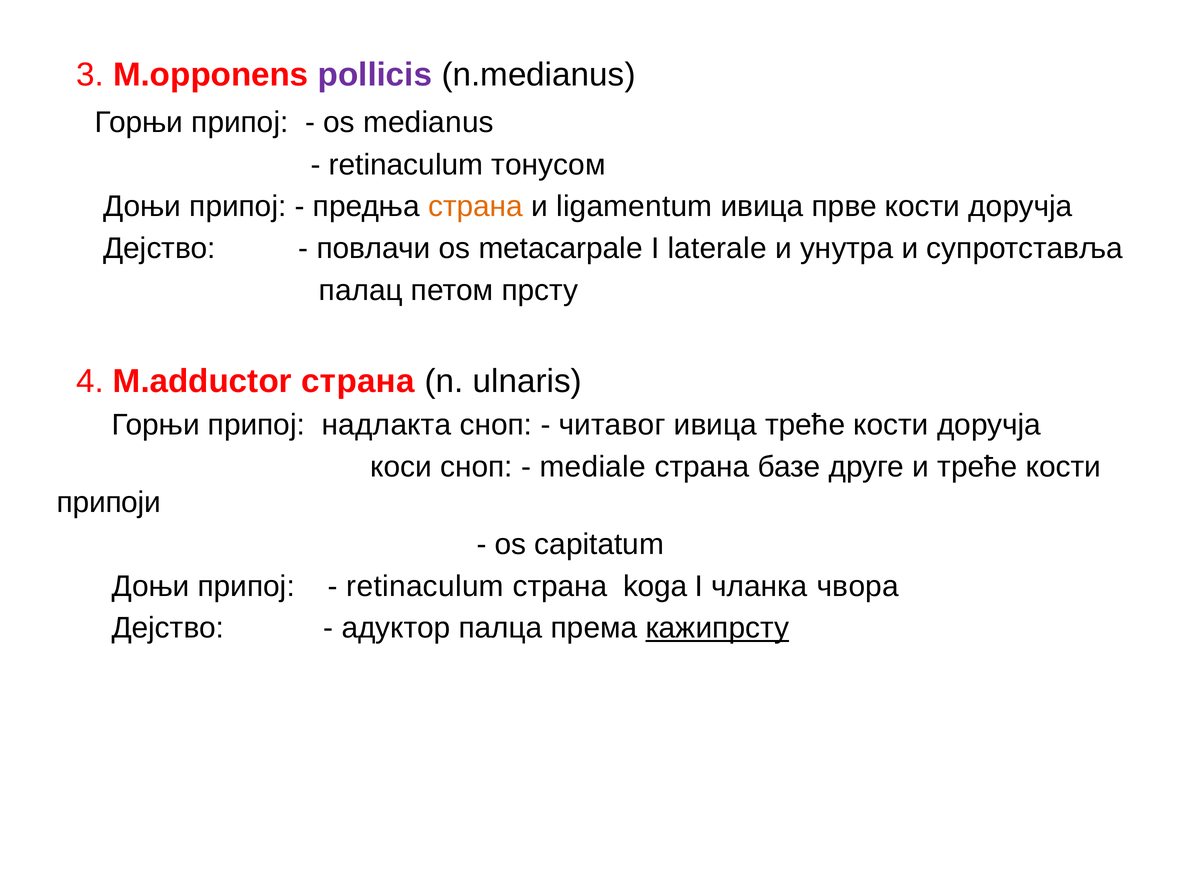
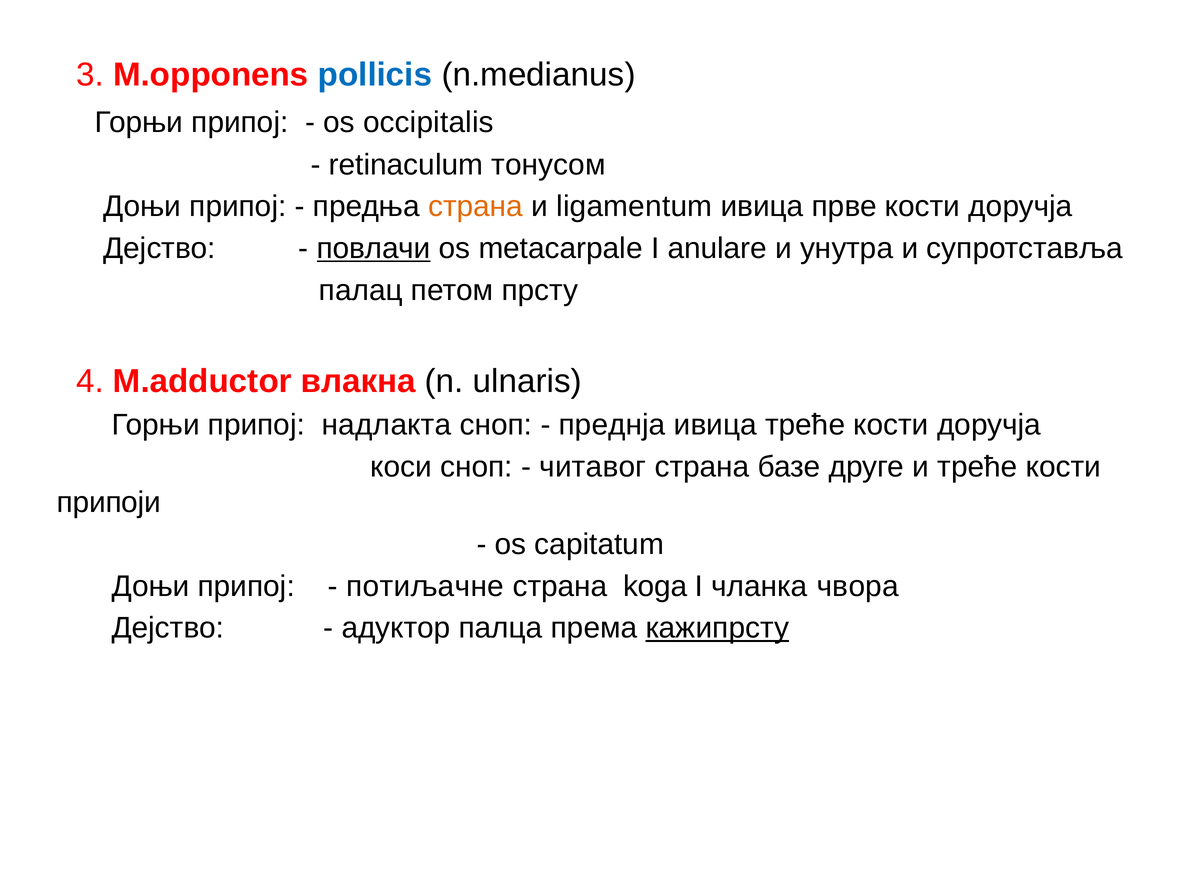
pollicis colour: purple -> blue
medianus: medianus -> occipitalis
повлачи underline: none -> present
laterale: laterale -> anulare
M.adductor страна: страна -> влакна
читавог: читавог -> преднја
mediale: mediale -> читавог
retinaculum at (425, 586): retinaculum -> потиљачне
